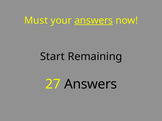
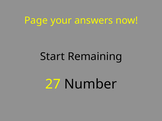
Must: Must -> Page
answers at (94, 21) underline: present -> none
27 Answers: Answers -> Number
